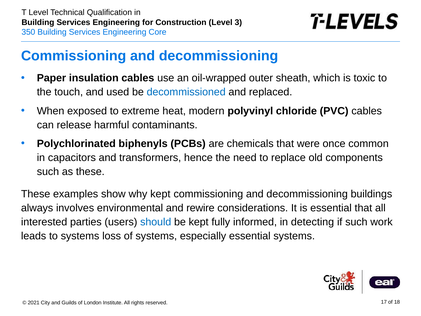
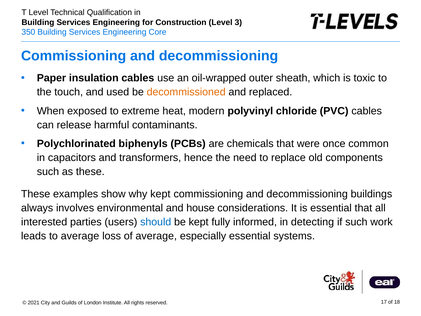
decommissioned colour: blue -> orange
rewire: rewire -> house
to systems: systems -> average
of systems: systems -> average
